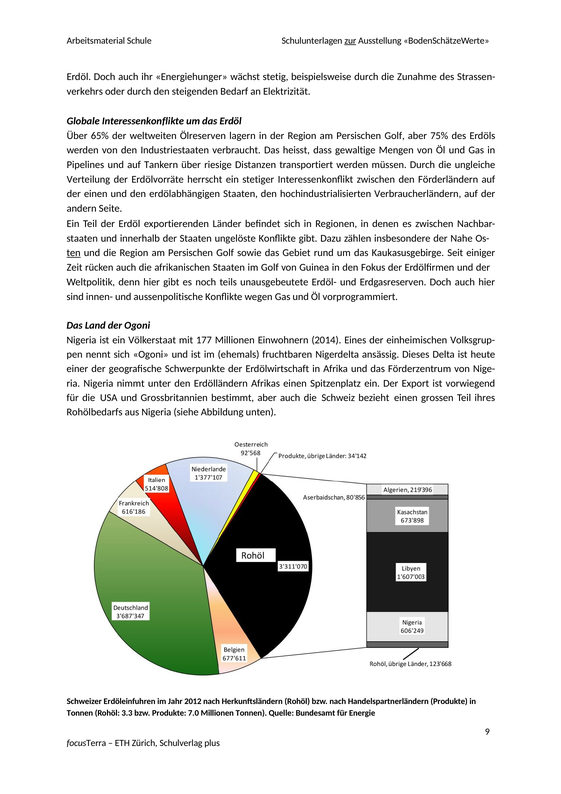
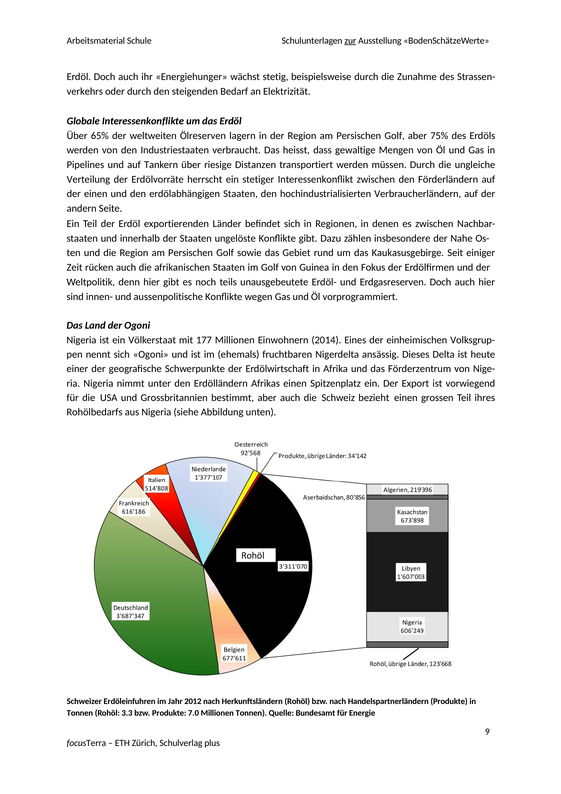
ten underline: present -> none
